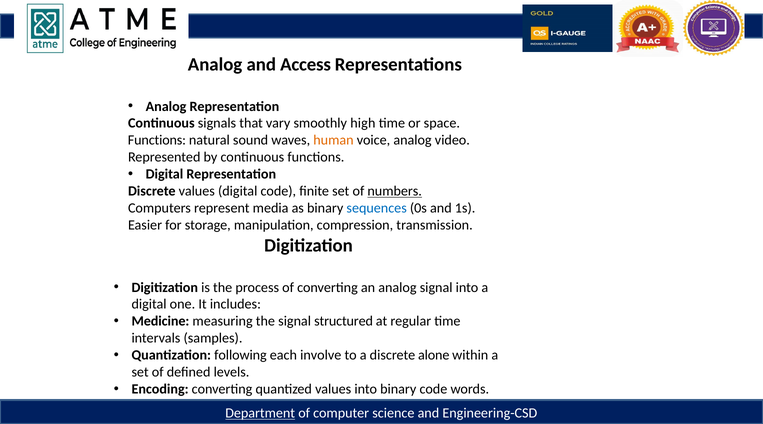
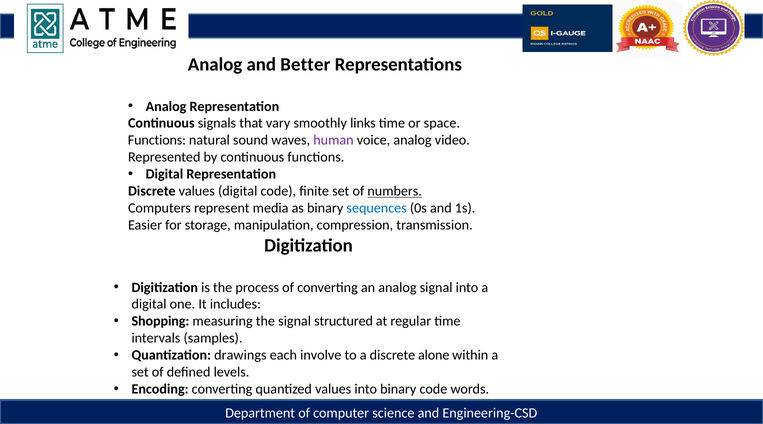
Access: Access -> Better
high: high -> links
human colour: orange -> purple
Medicine: Medicine -> Shopping
following: following -> drawings
Department underline: present -> none
